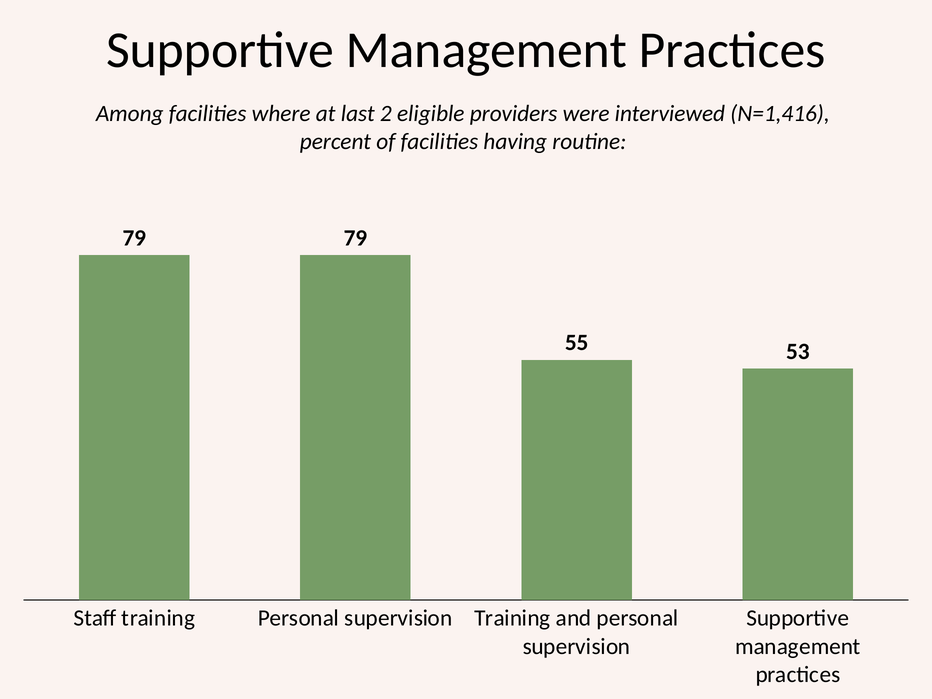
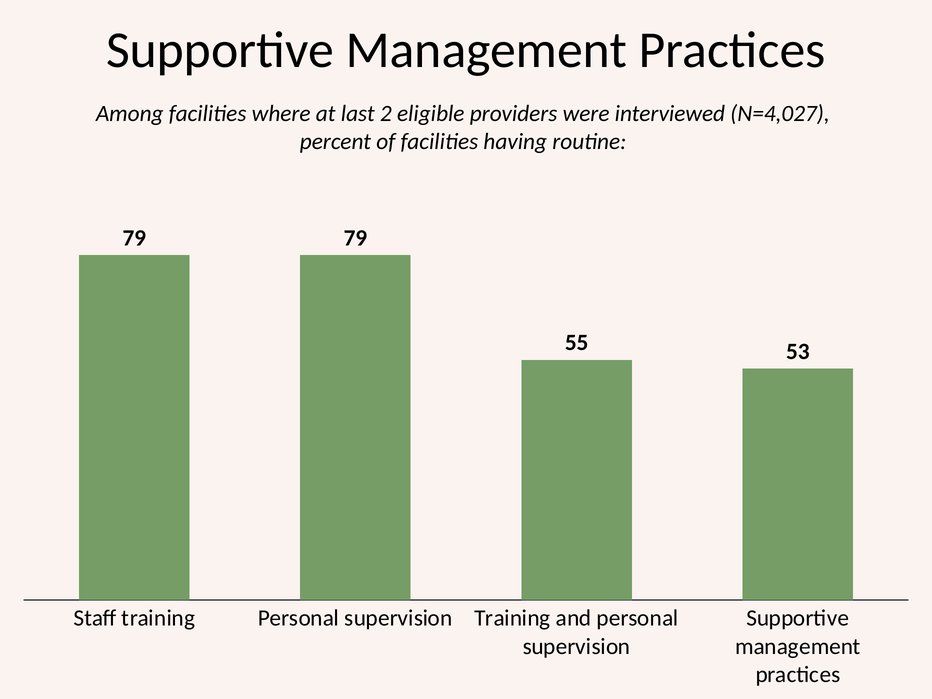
N=1,416: N=1,416 -> N=4,027
